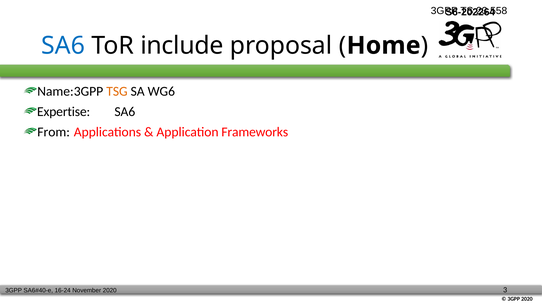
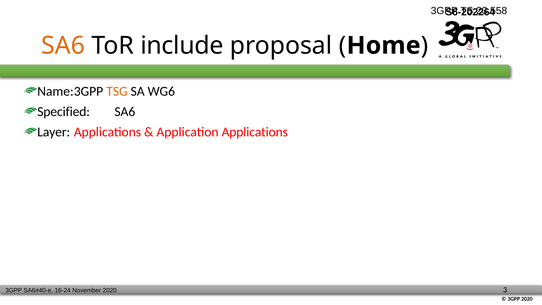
SA6 at (63, 46) colour: blue -> orange
Expertise: Expertise -> Specified
From: From -> Layer
Application Frameworks: Frameworks -> Applications
